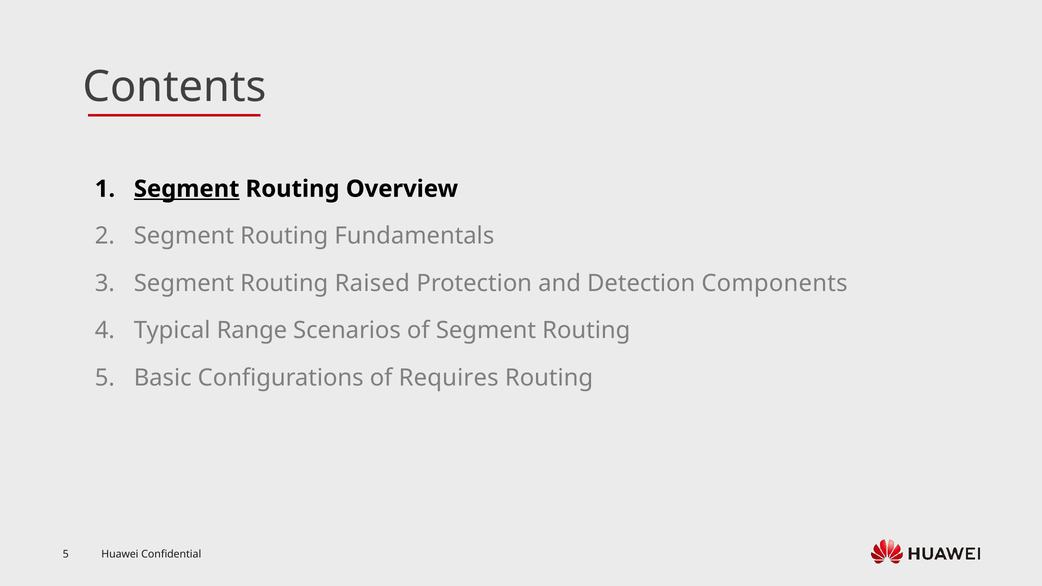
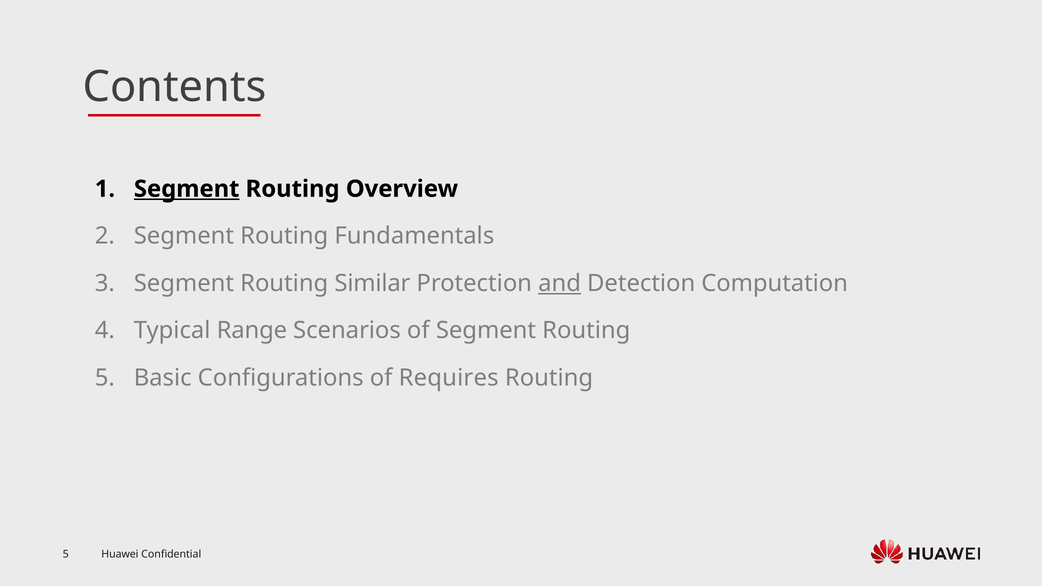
Raised: Raised -> Similar
and underline: none -> present
Components: Components -> Computation
